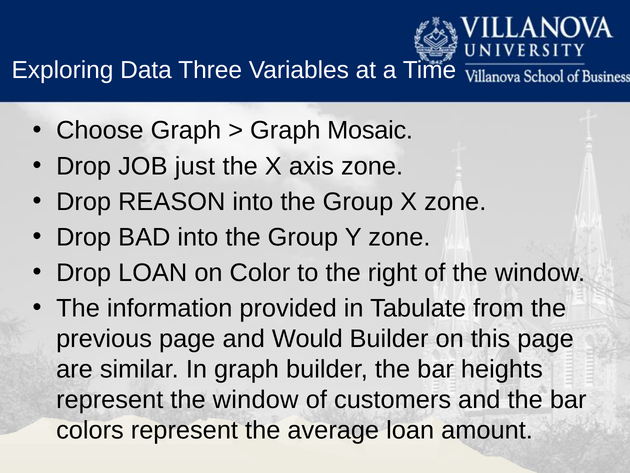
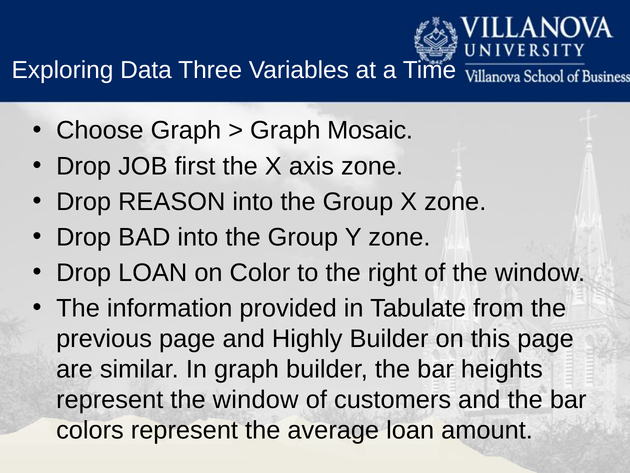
just: just -> first
Would: Would -> Highly
